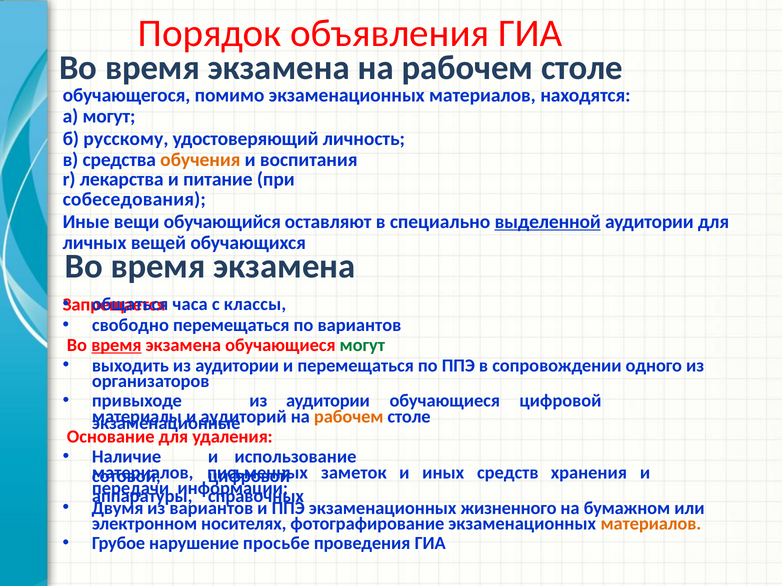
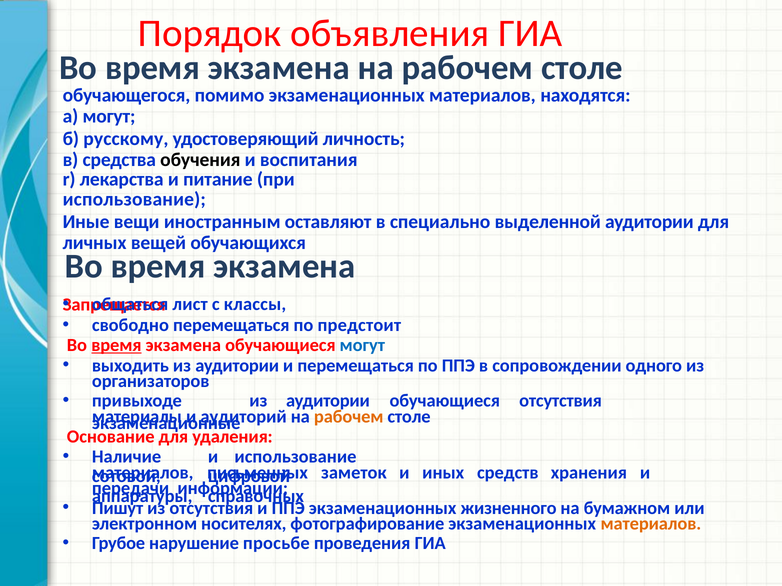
обучения colour: orange -> black
собеседования at (134, 199): собеседования -> использование
обучающийся: обучающийся -> иностранным
выделенной underline: present -> none
часа: часа -> лист
по вариантов: вариантов -> предстоит
могут at (362, 345) colour: green -> blue
обучающиеся цифровой: цифровой -> отсутствия
Двумя: Двумя -> Пишут
из вариантов: вариантов -> отсутствия
